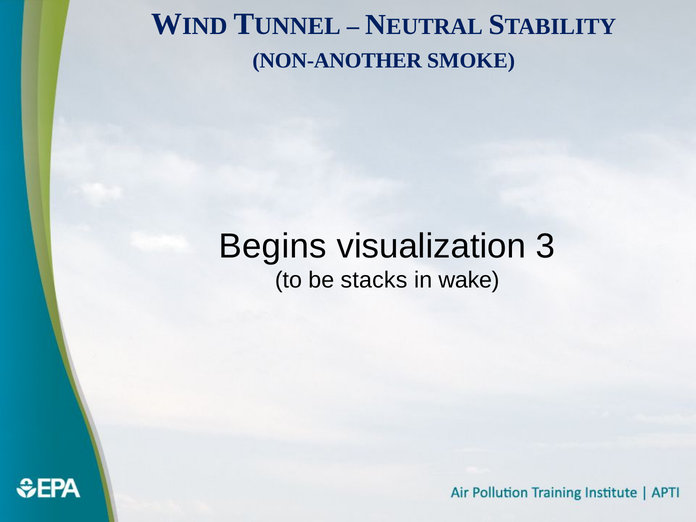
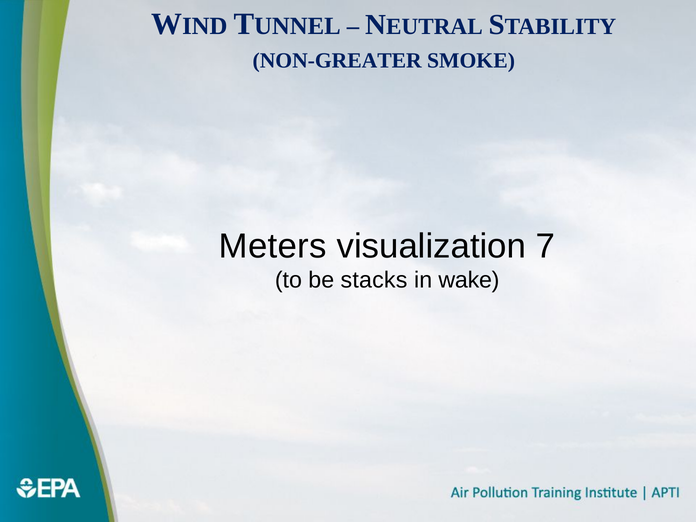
NON-ANOTHER: NON-ANOTHER -> NON-GREATER
Begins: Begins -> Meters
3: 3 -> 7
